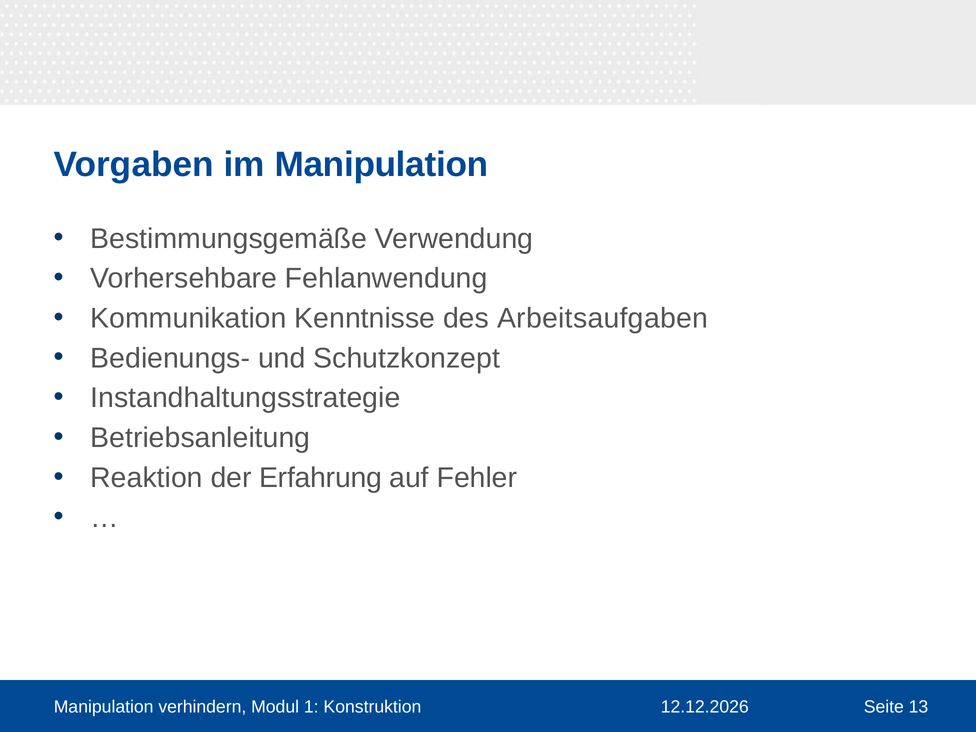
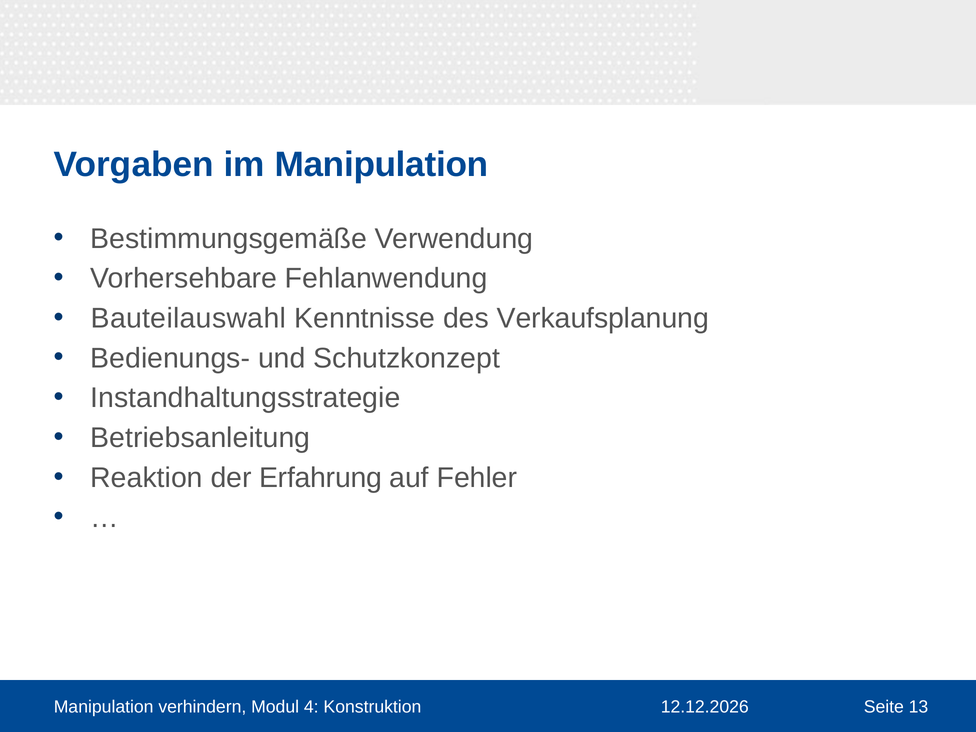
Kommunikation: Kommunikation -> Bauteilauswahl
Arbeitsaufgaben: Arbeitsaufgaben -> Verkaufsplanung
1: 1 -> 4
